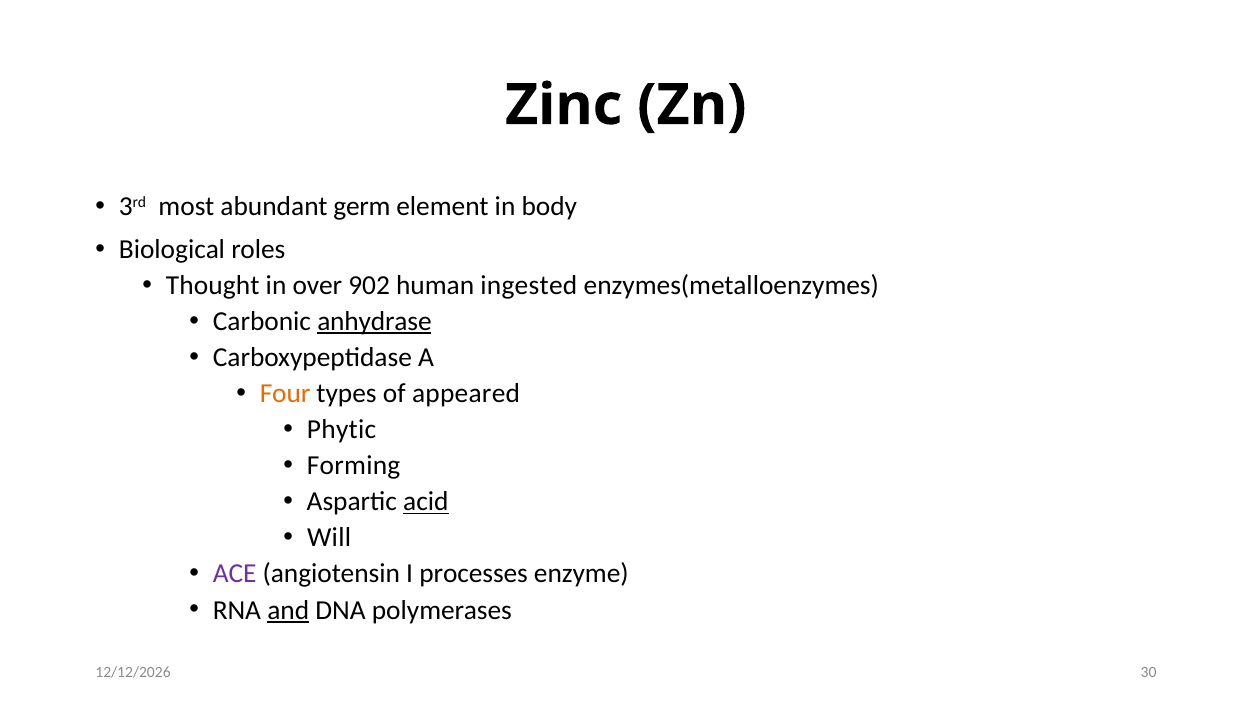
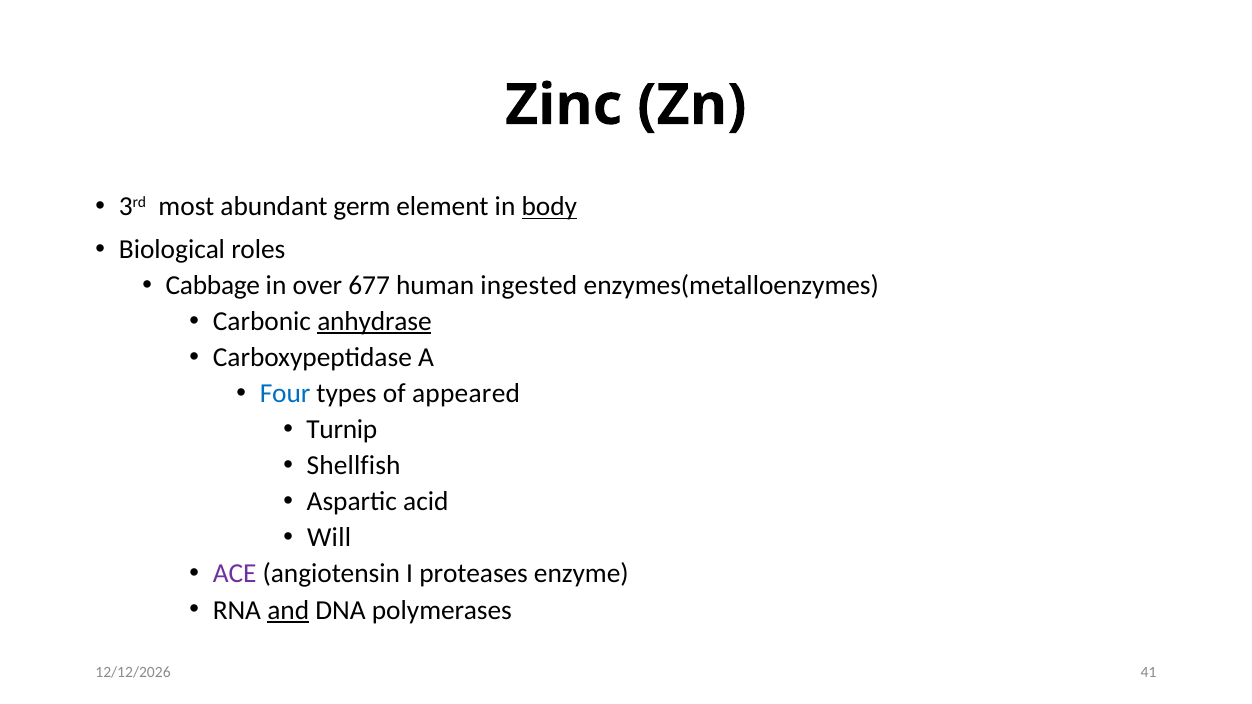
body underline: none -> present
Thought: Thought -> Cabbage
902: 902 -> 677
Four colour: orange -> blue
Phytic: Phytic -> Turnip
Forming: Forming -> Shellfish
acid underline: present -> none
processes: processes -> proteases
30: 30 -> 41
